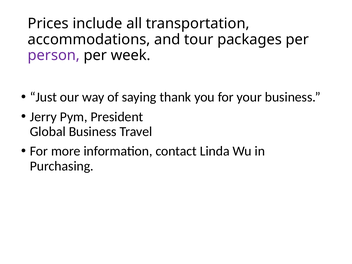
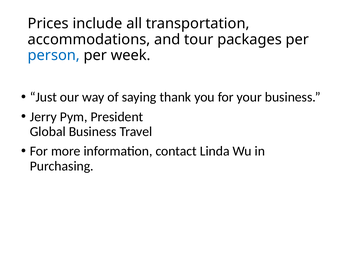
person colour: purple -> blue
